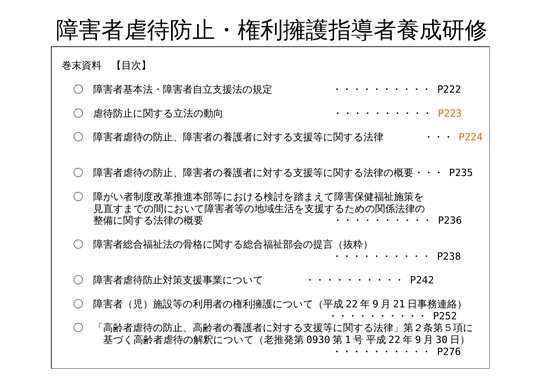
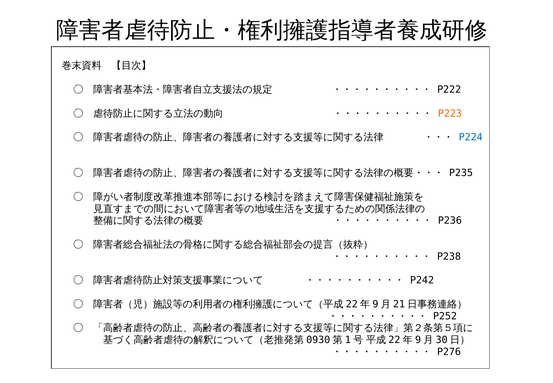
P224 colour: orange -> blue
